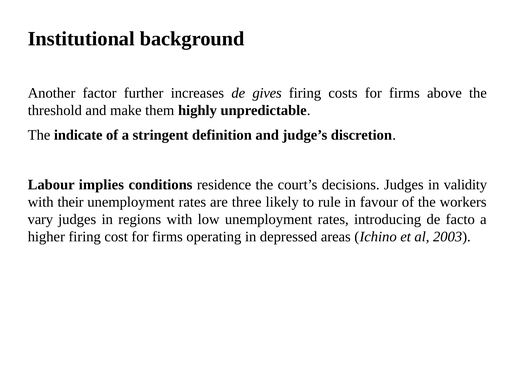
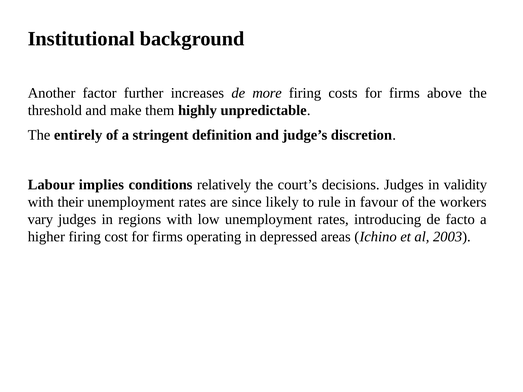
gives: gives -> more
indicate: indicate -> entirely
residence: residence -> relatively
three: three -> since
